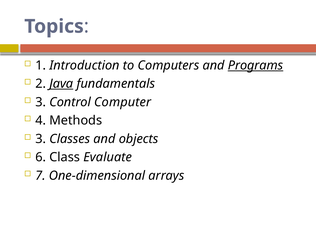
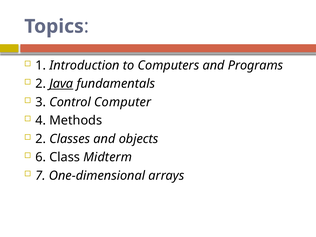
Programs underline: present -> none
3 at (41, 139): 3 -> 2
Evaluate: Evaluate -> Midterm
